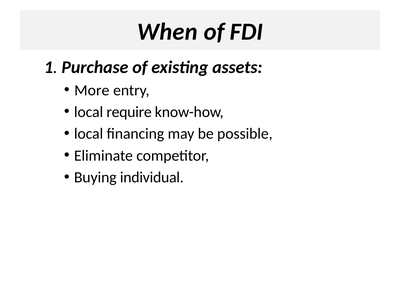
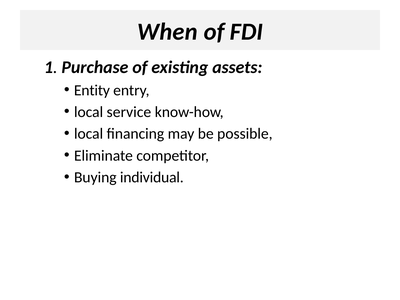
More: More -> Entity
require: require -> service
